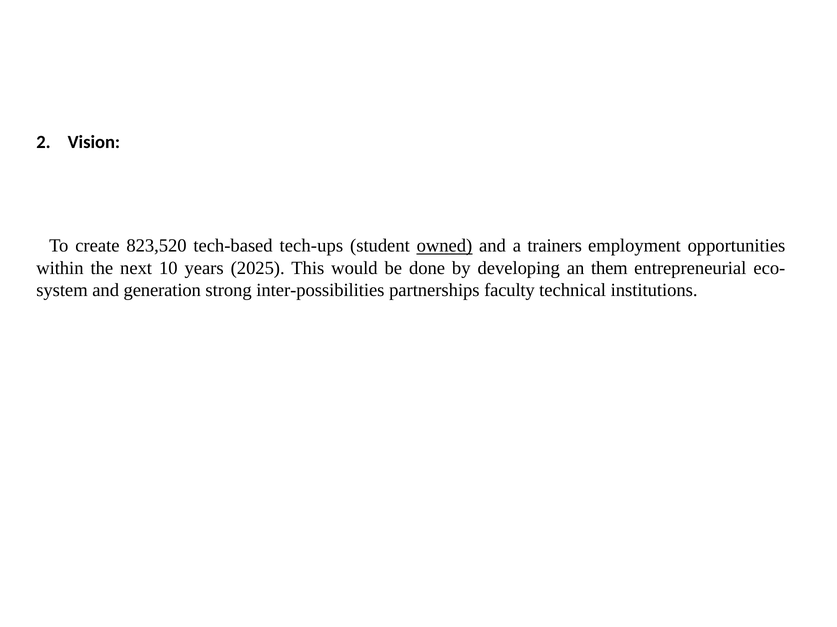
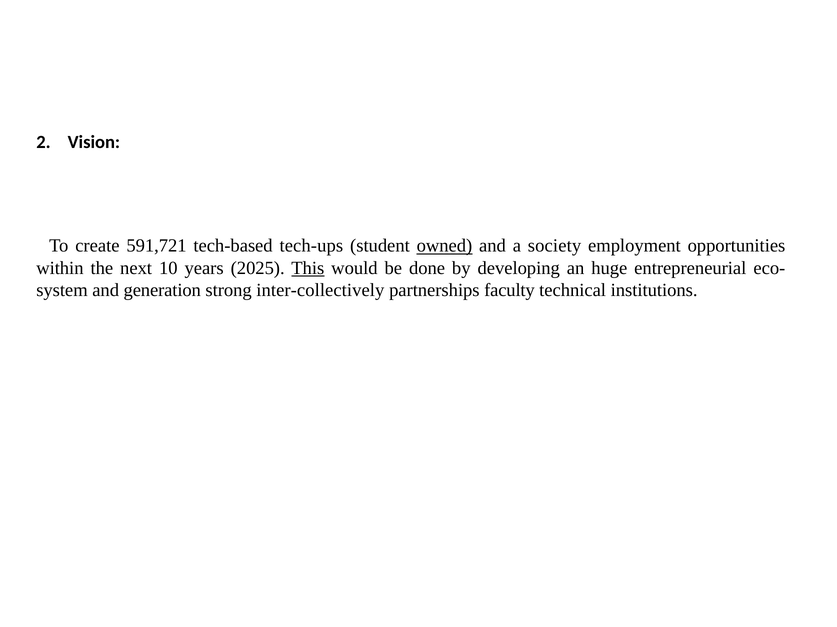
823,520: 823,520 -> 591,721
trainers: trainers -> society
This underline: none -> present
them: them -> huge
inter-possibilities: inter-possibilities -> inter-collectively
